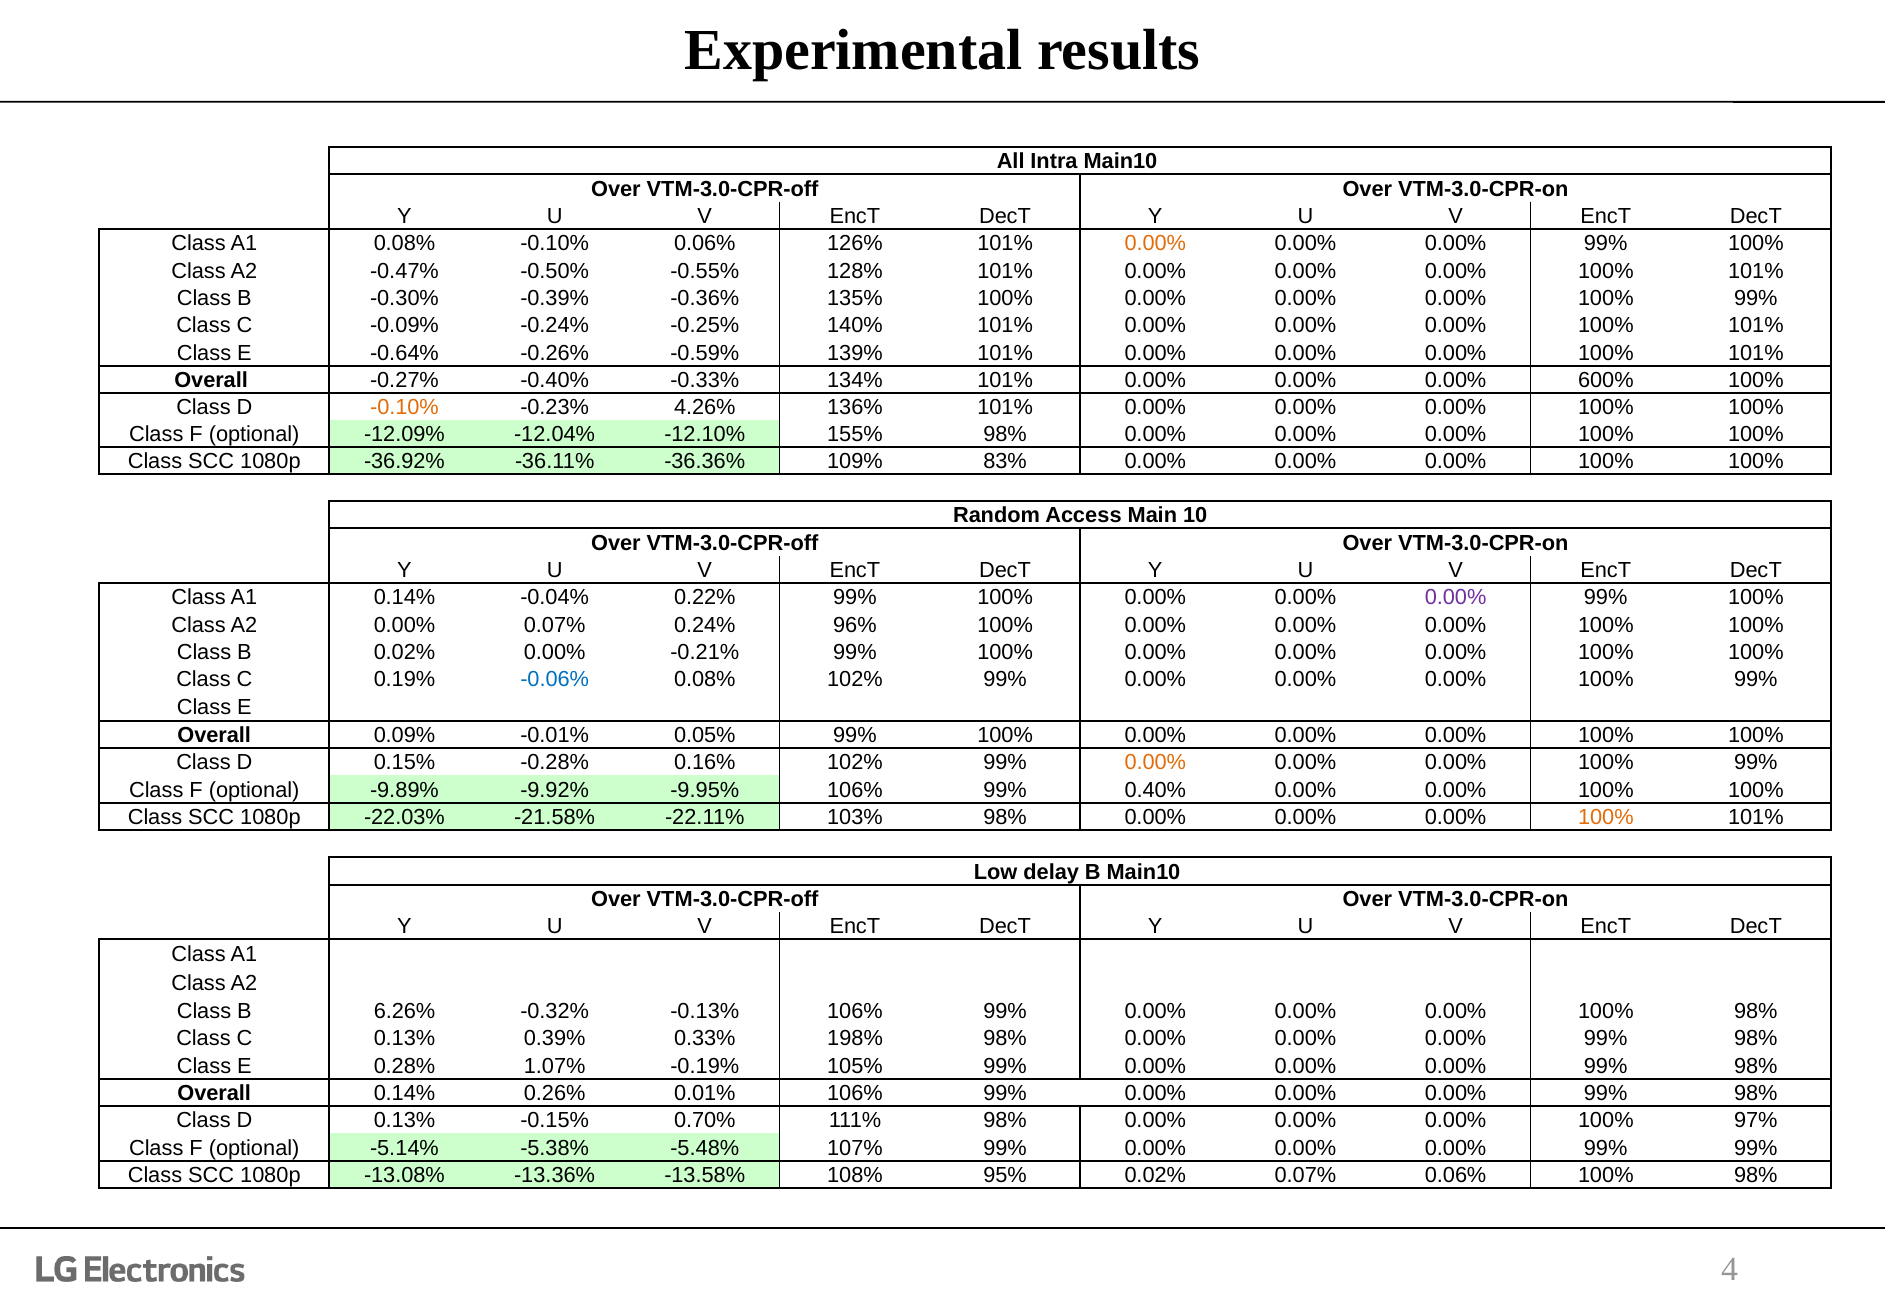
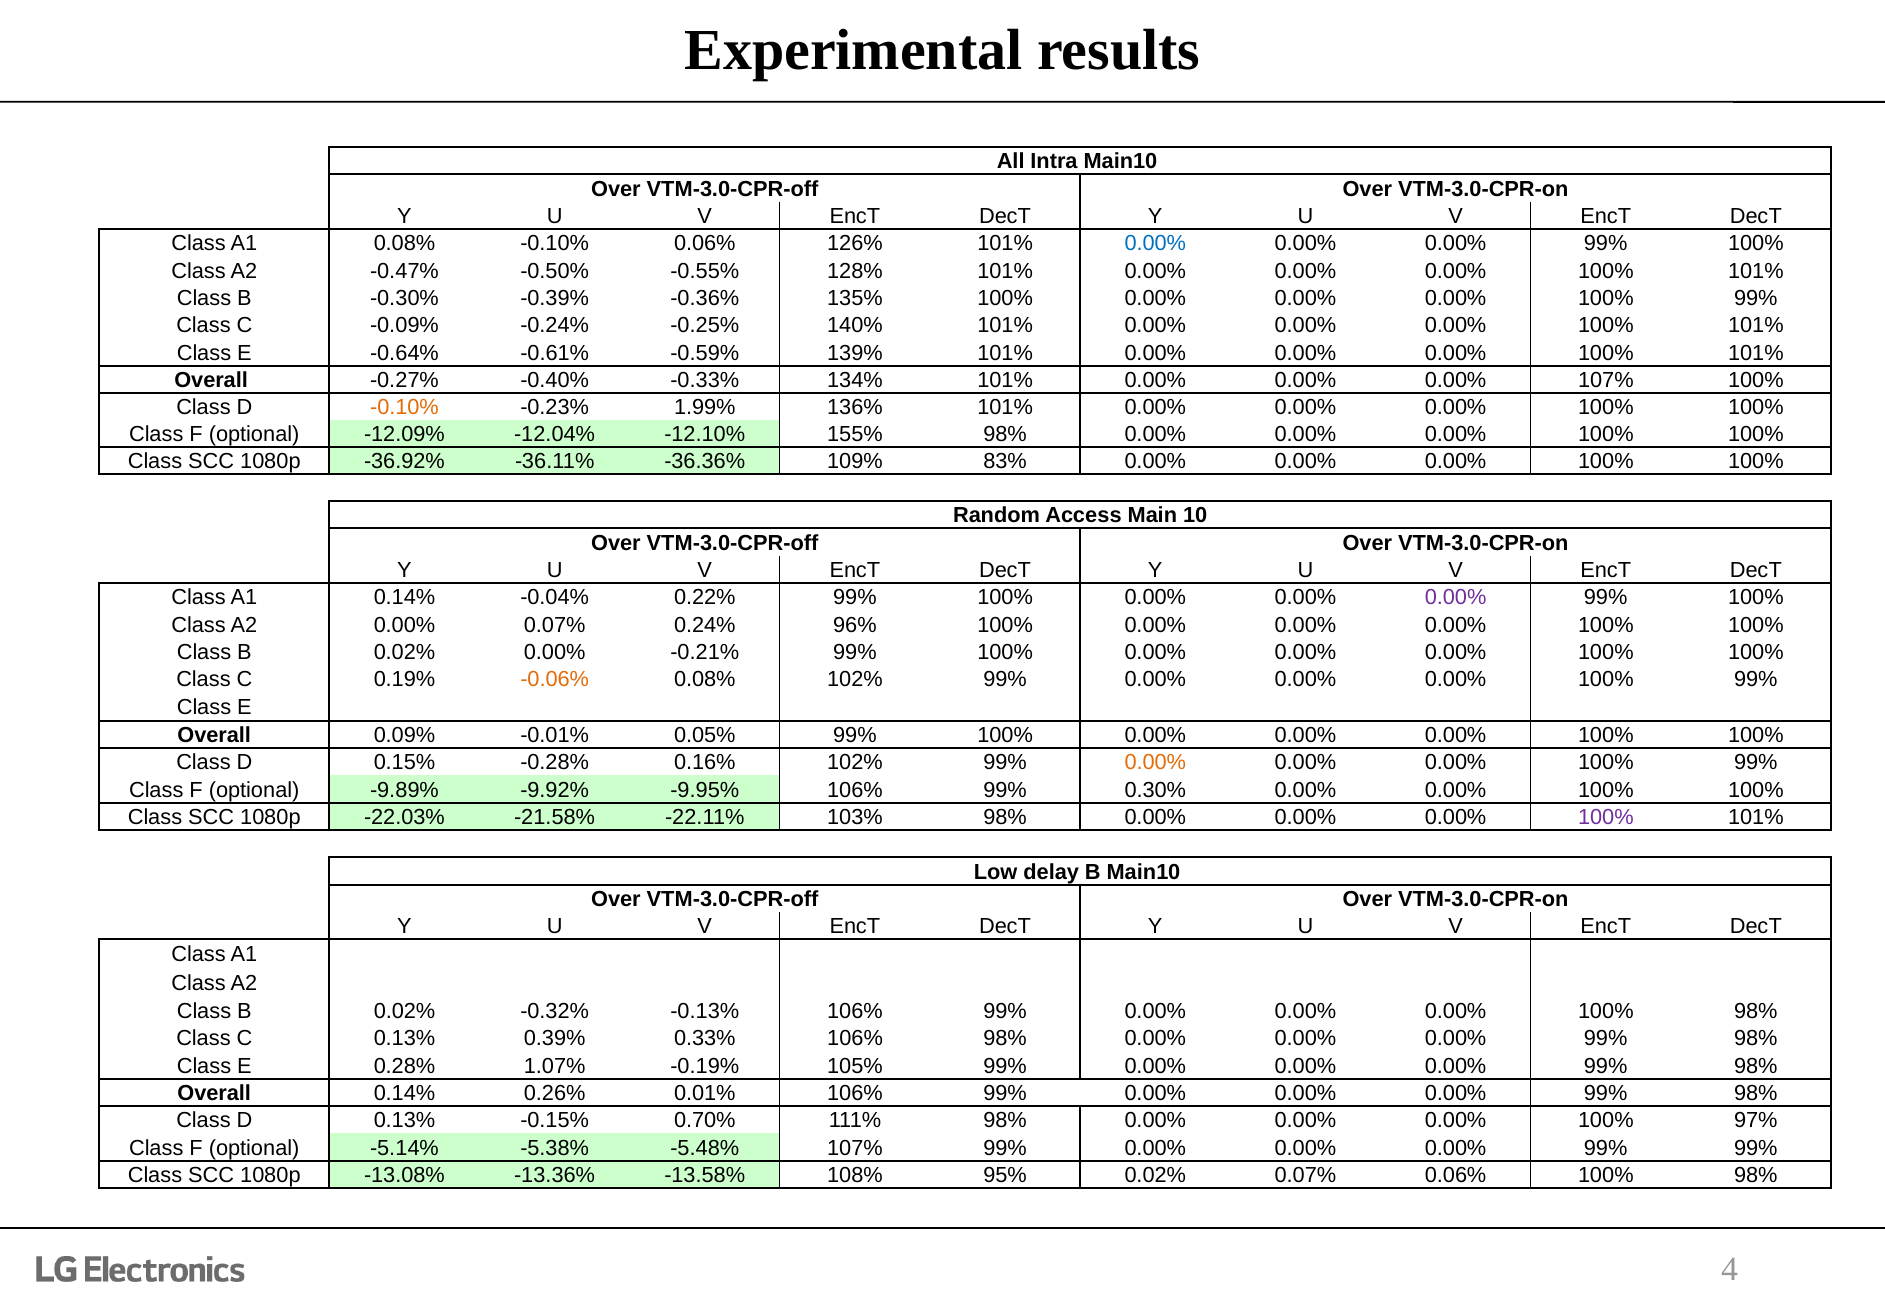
0.00% at (1155, 244) colour: orange -> blue
-0.26%: -0.26% -> -0.61%
0.00% 600%: 600% -> 107%
4.26%: 4.26% -> 1.99%
-0.06% colour: blue -> orange
0.40%: 0.40% -> 0.30%
100% at (1606, 817) colour: orange -> purple
6.26% at (405, 1011): 6.26% -> 0.02%
0.33% 198%: 198% -> 106%
